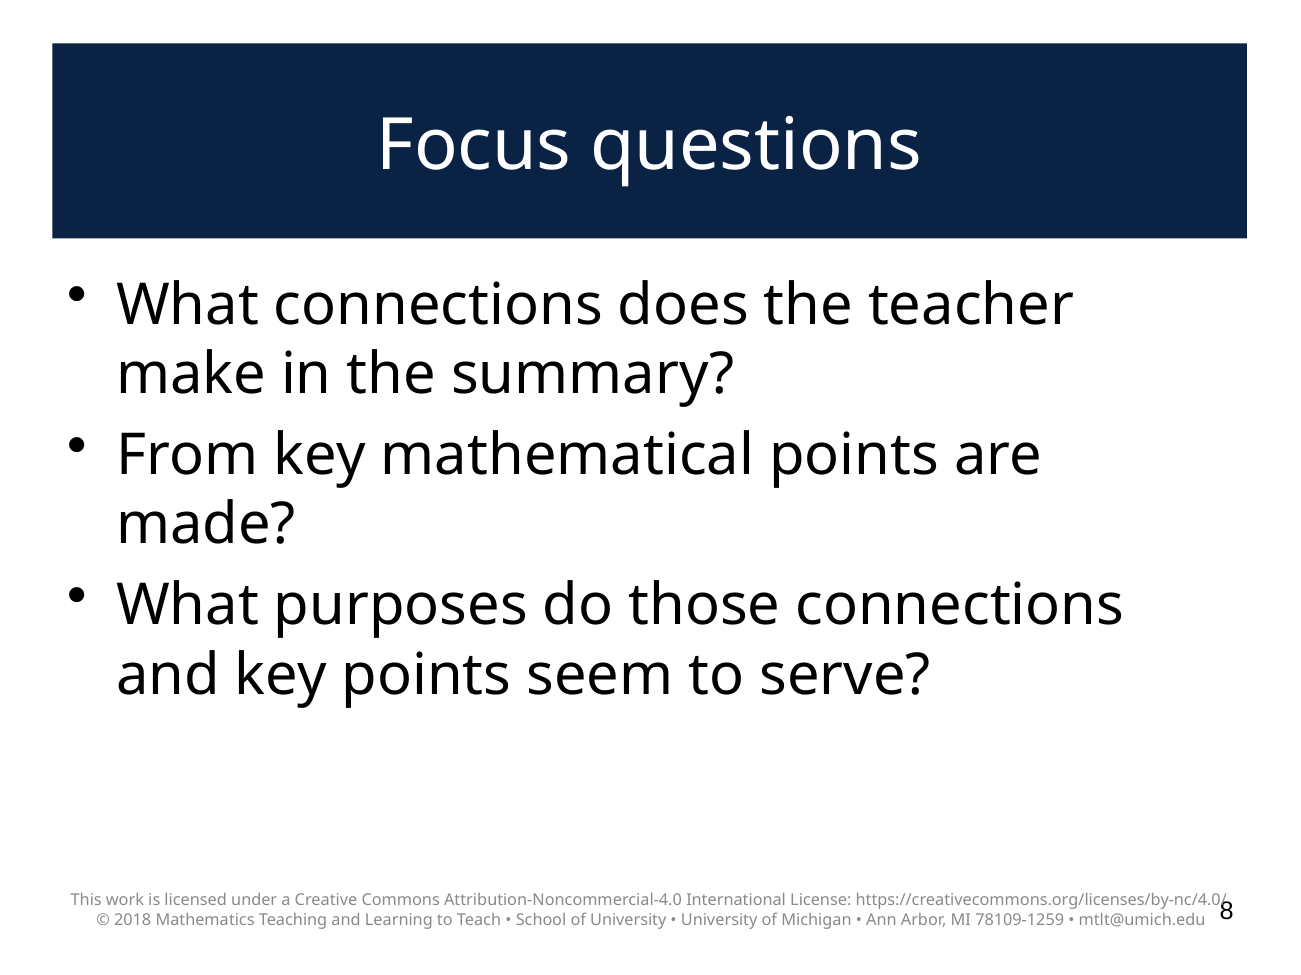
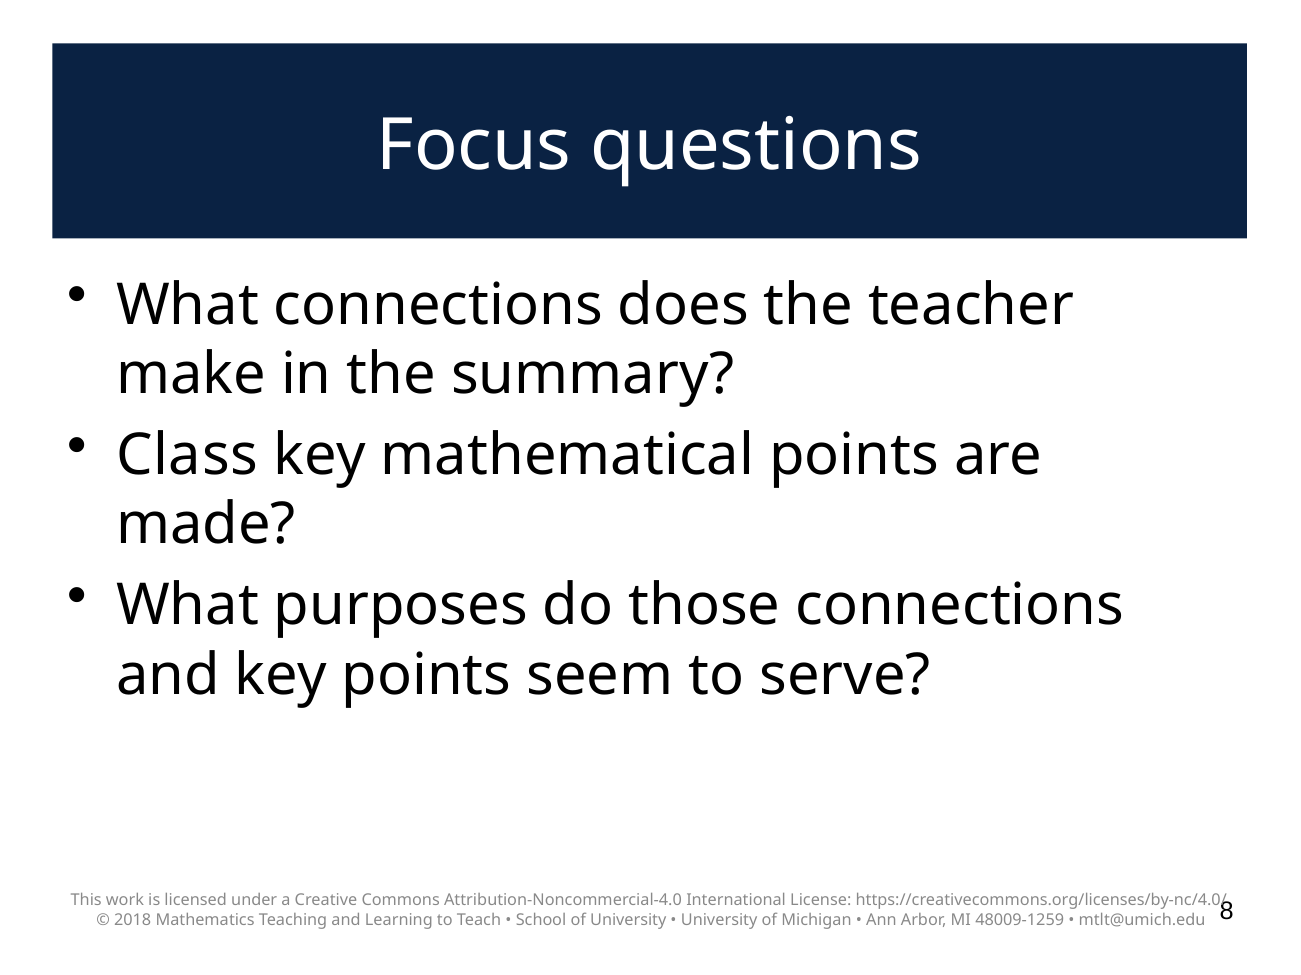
From: From -> Class
78109-1259: 78109-1259 -> 48009-1259
